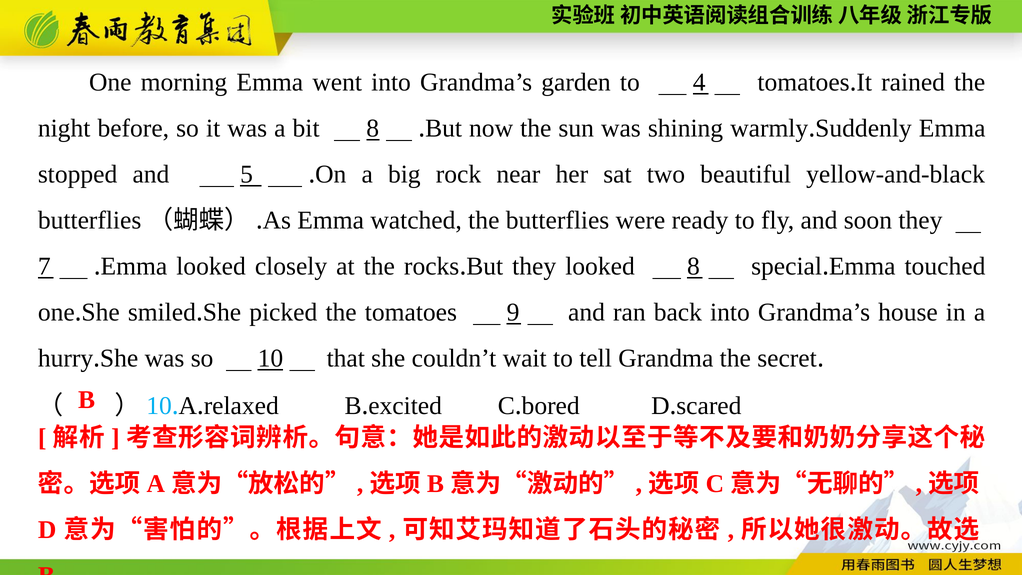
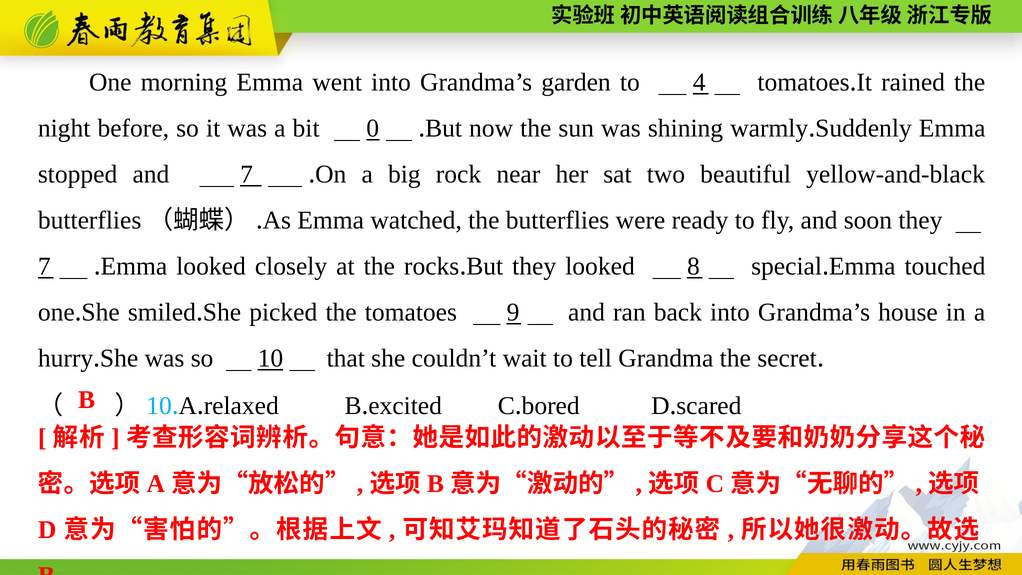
bit 8: 8 -> 0
and 5: 5 -> 7
